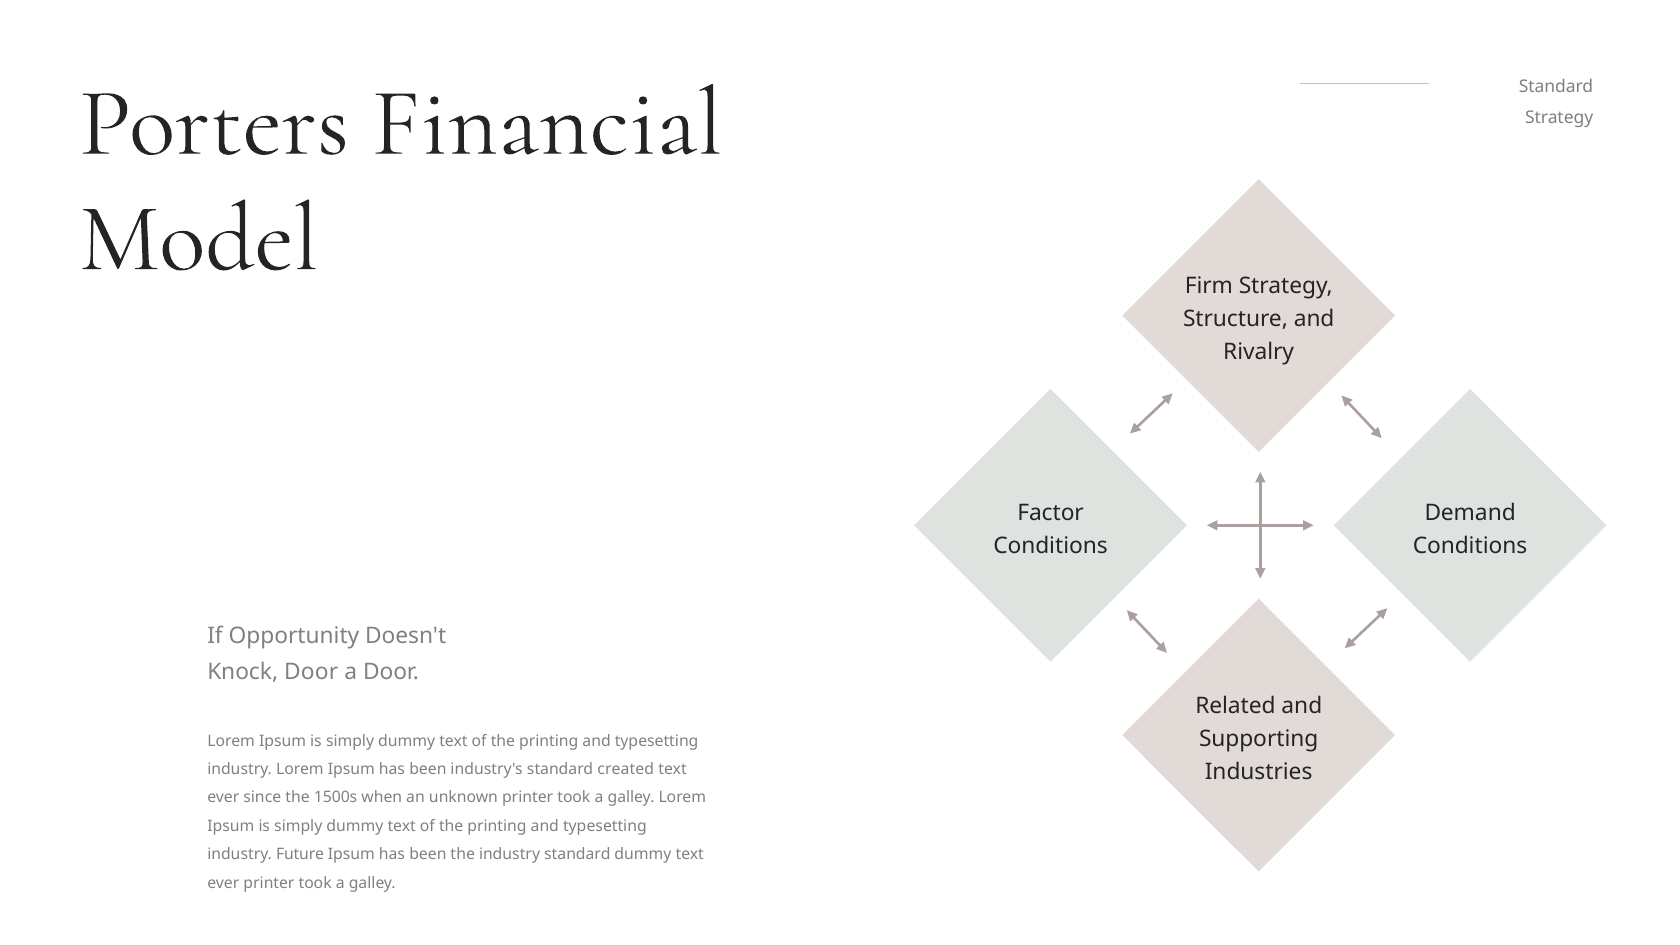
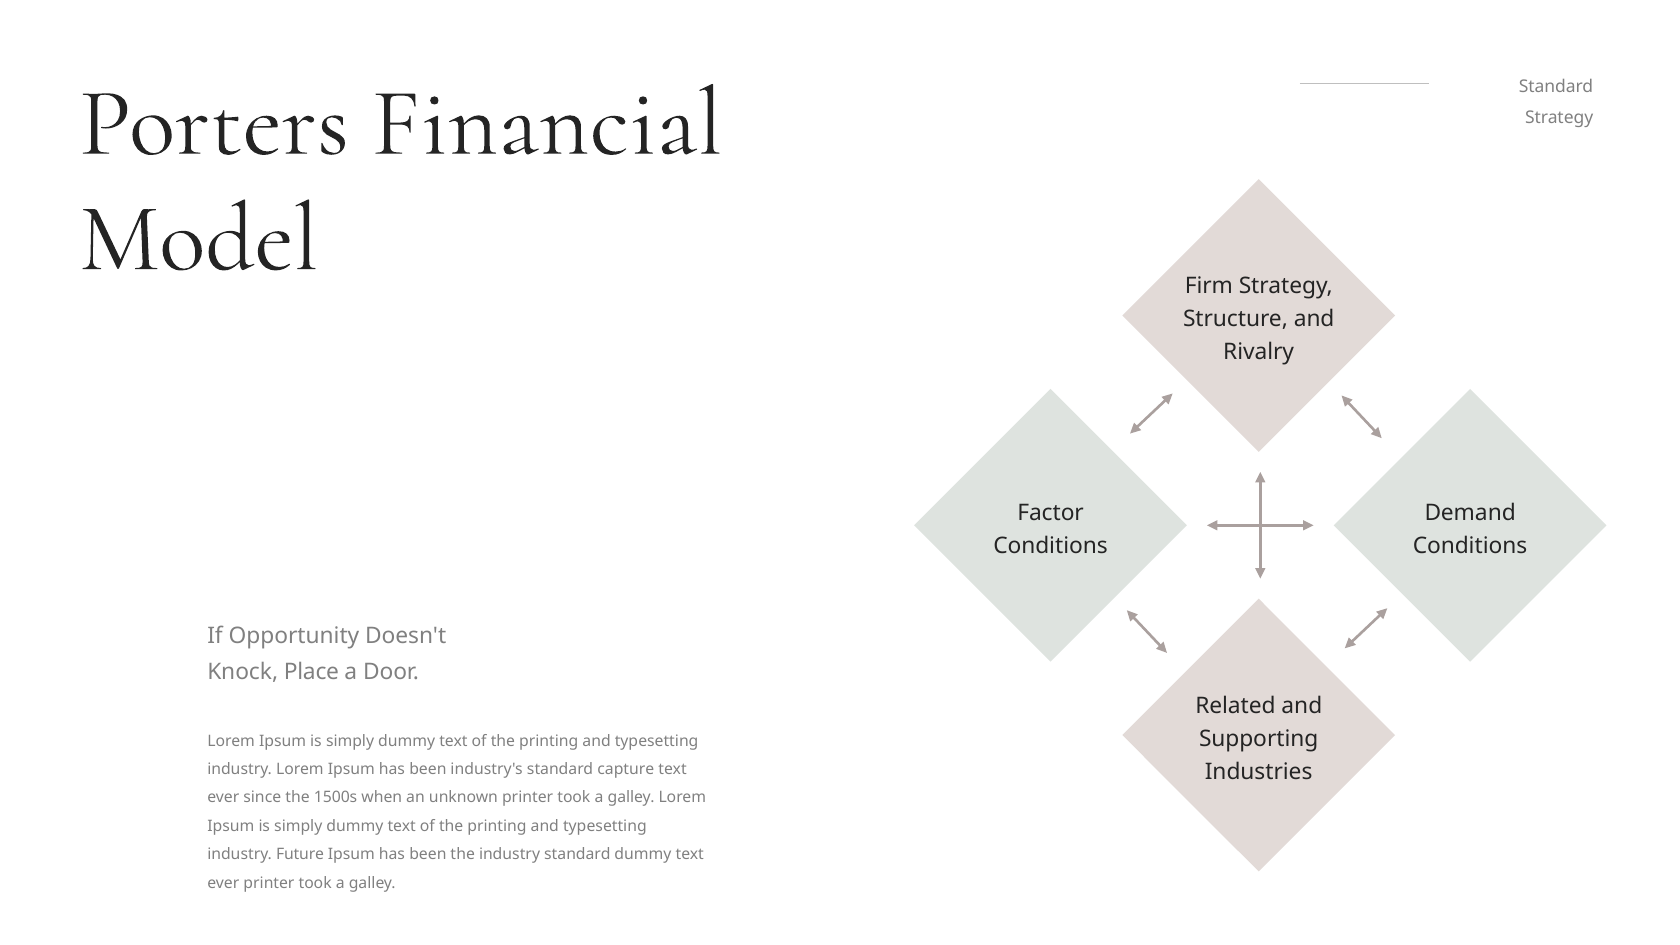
Knock Door: Door -> Place
created: created -> capture
